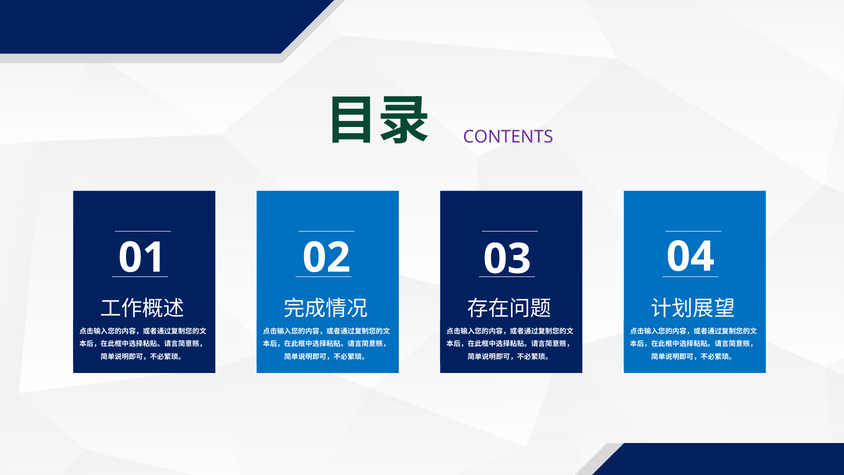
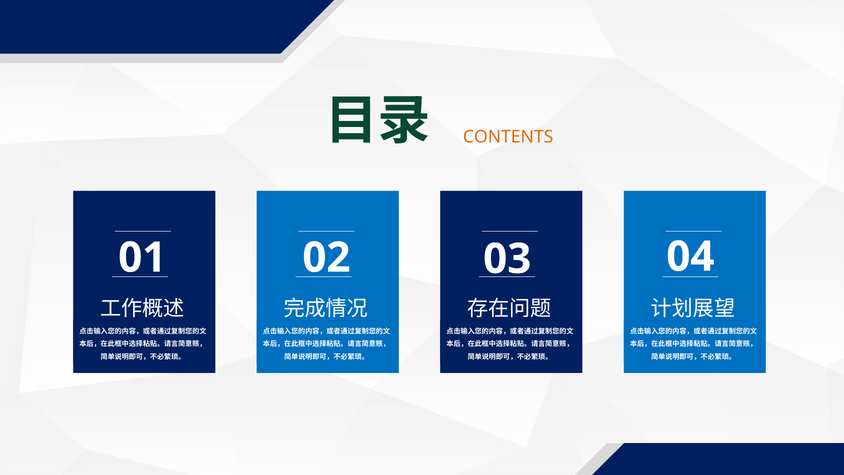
CONTENTS colour: purple -> orange
